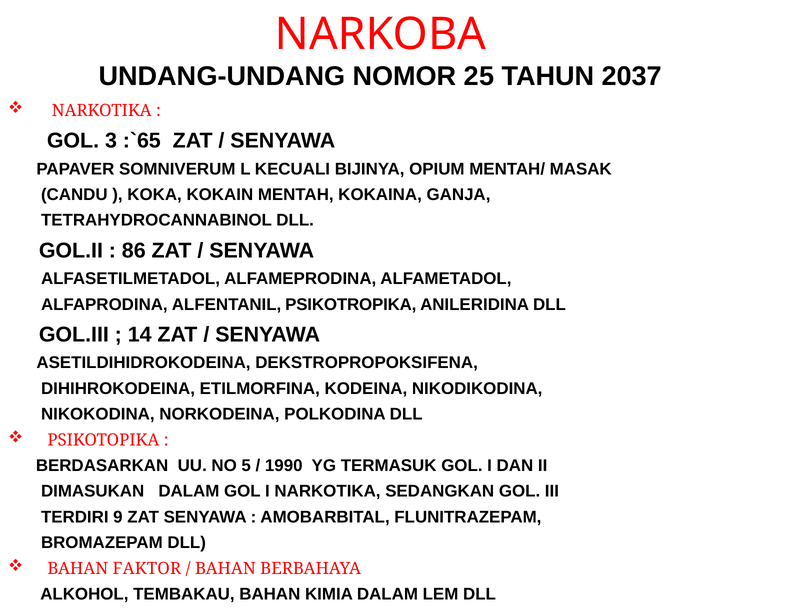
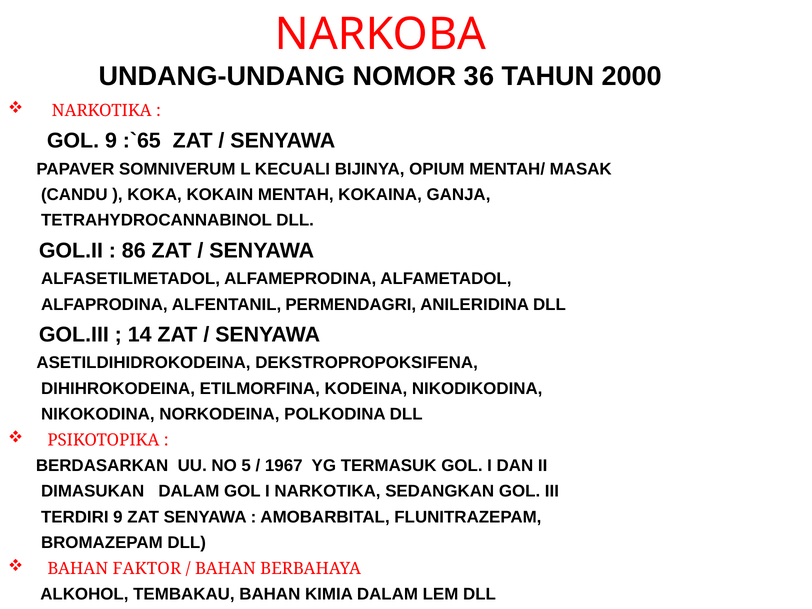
25: 25 -> 36
2037: 2037 -> 2000
GOL 3: 3 -> 9
PSIKOTROPIKA: PSIKOTROPIKA -> PERMENDAGRI
1990: 1990 -> 1967
